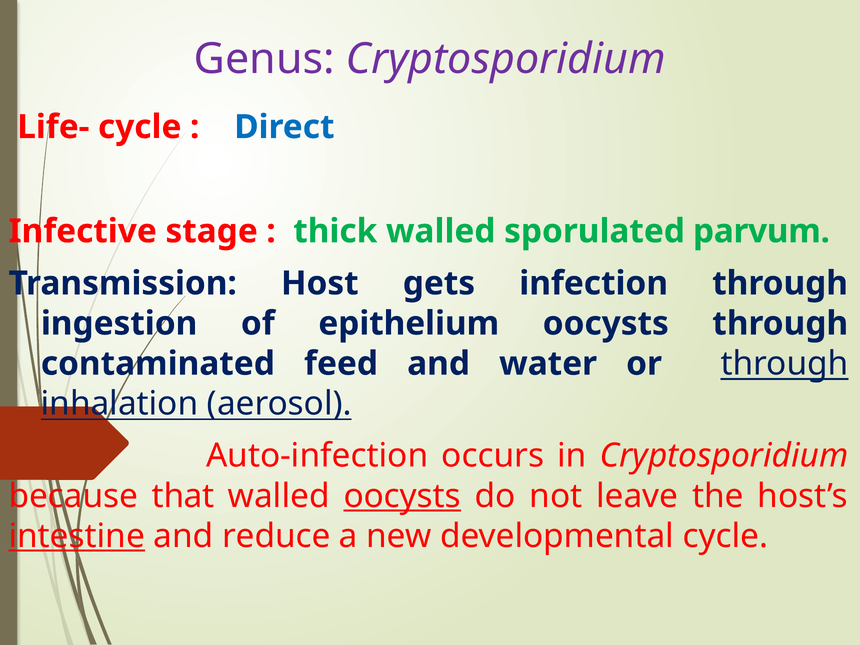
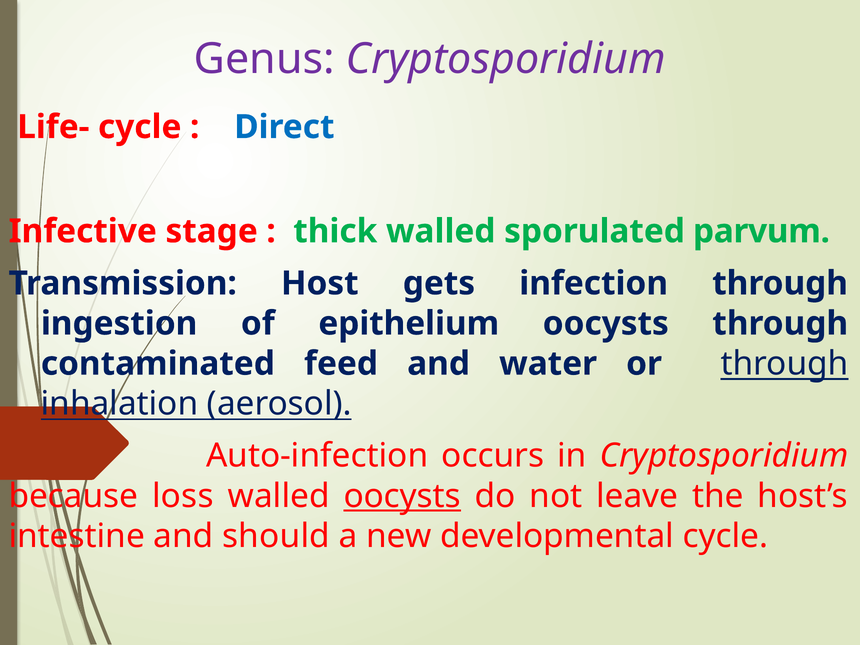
that: that -> loss
intestine underline: present -> none
reduce: reduce -> should
